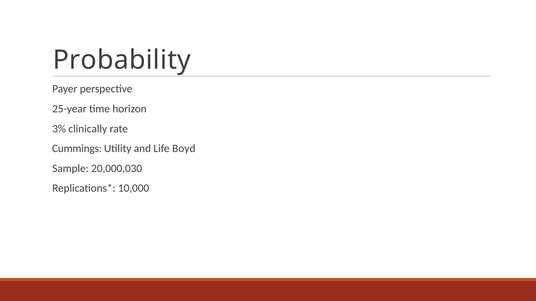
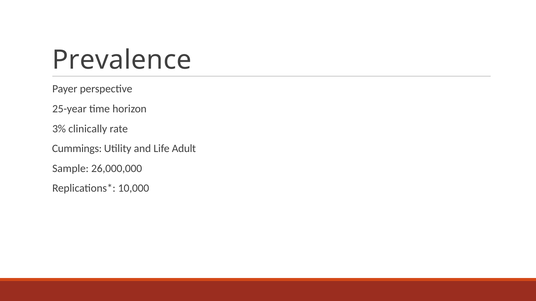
Probability: Probability -> Prevalence
Boyd: Boyd -> Adult
20,000,030: 20,000,030 -> 26,000,000
